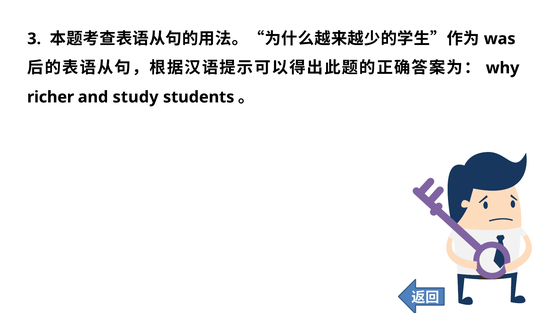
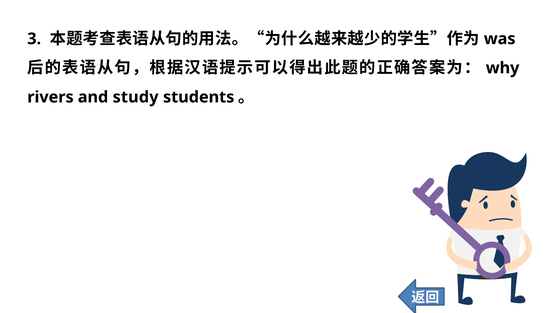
richer: richer -> rivers
